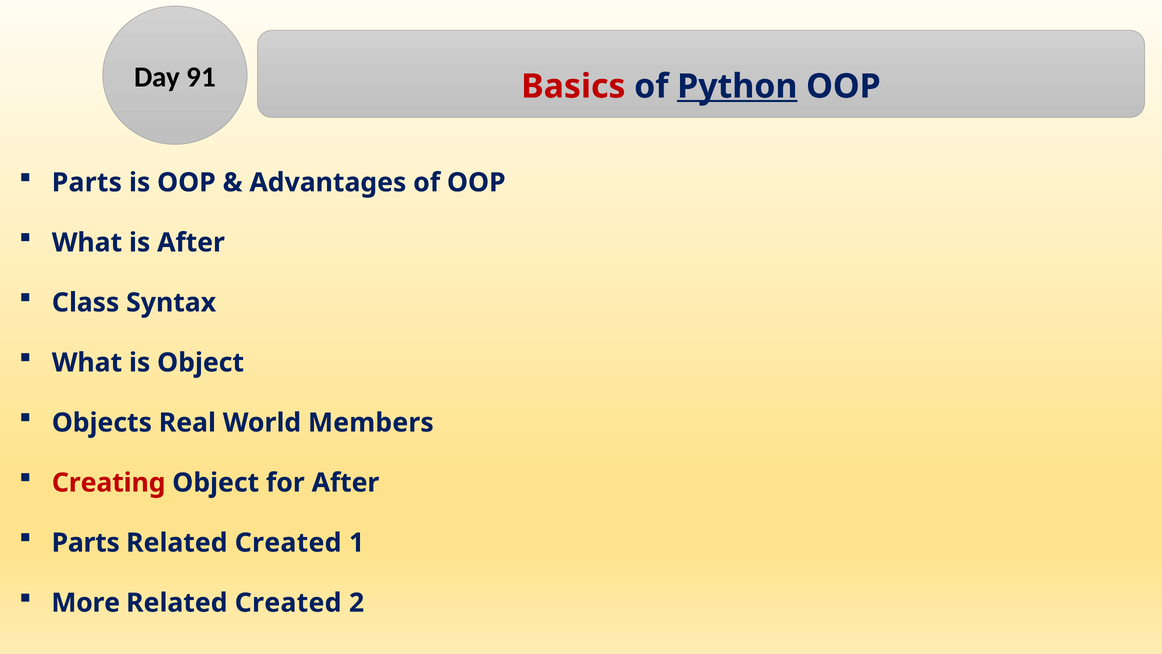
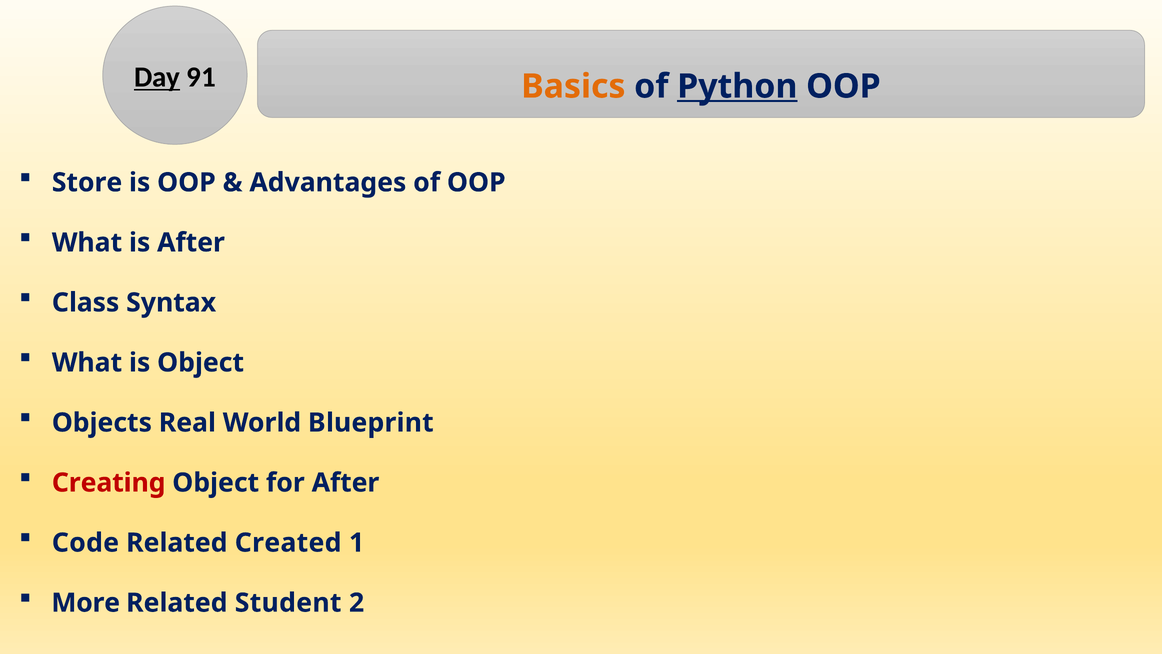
Day underline: none -> present
Basics colour: red -> orange
Parts at (87, 182): Parts -> Store
Members: Members -> Blueprint
Parts at (86, 543): Parts -> Code
Created at (288, 603): Created -> Student
